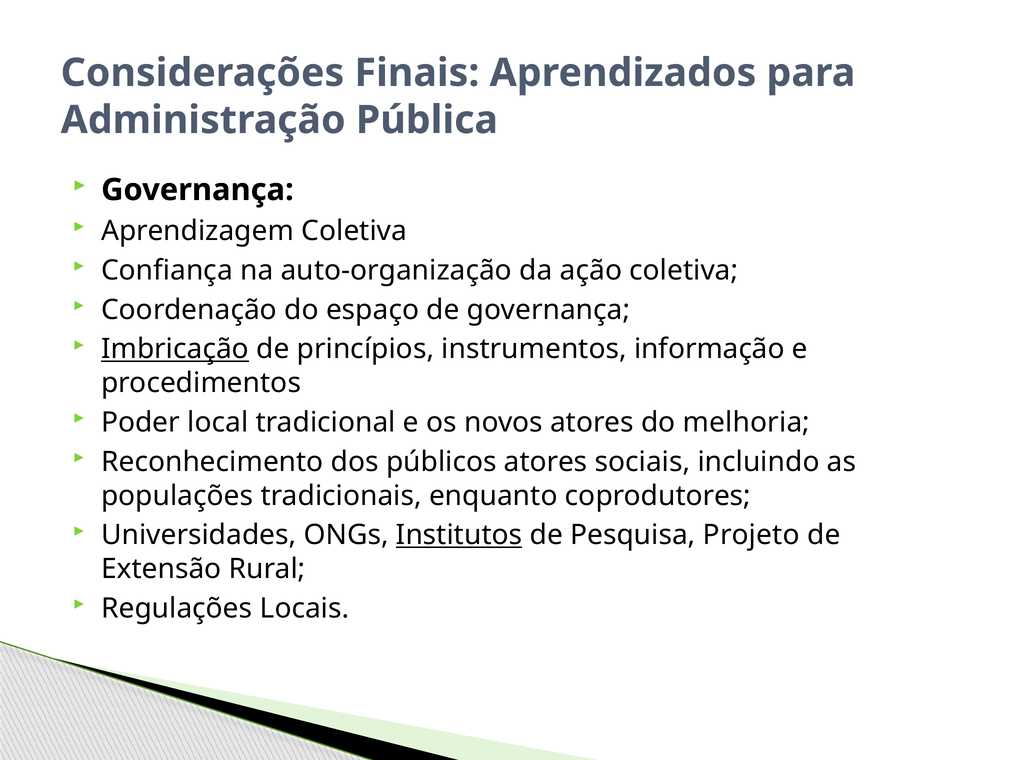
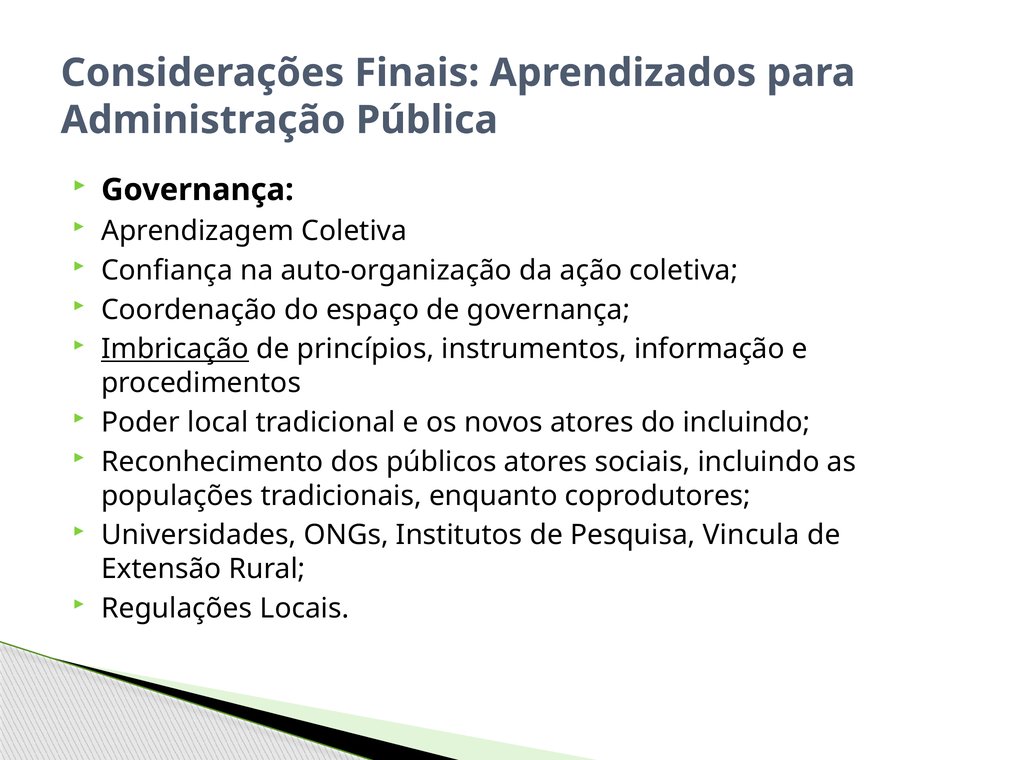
do melhoria: melhoria -> incluindo
Institutos underline: present -> none
Projeto: Projeto -> Vincula
